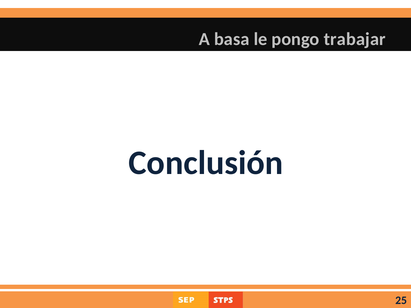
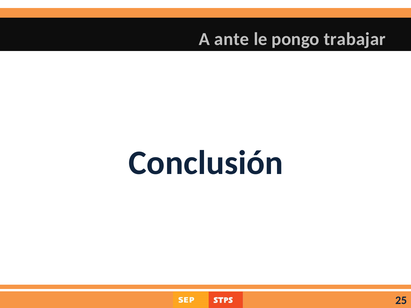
basa: basa -> ante
